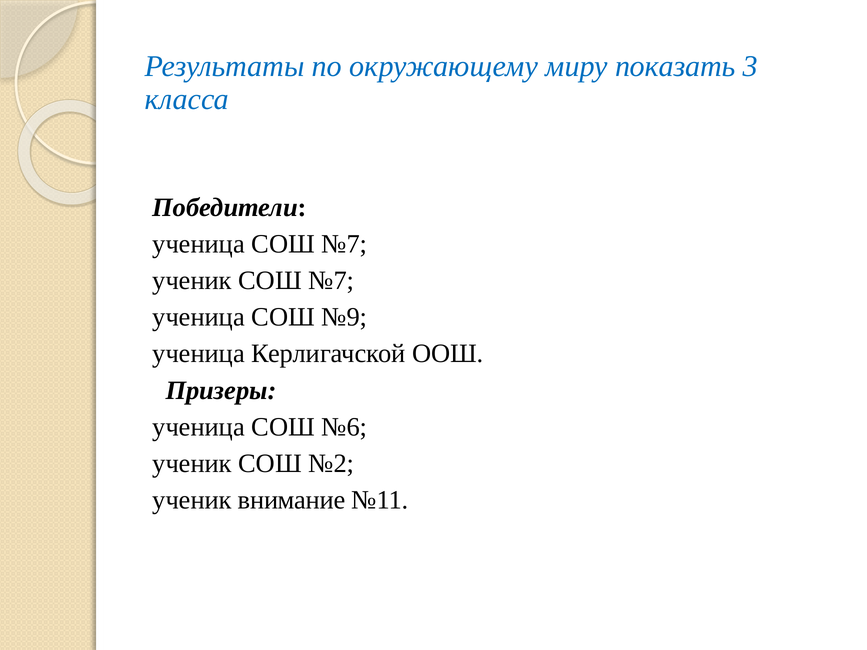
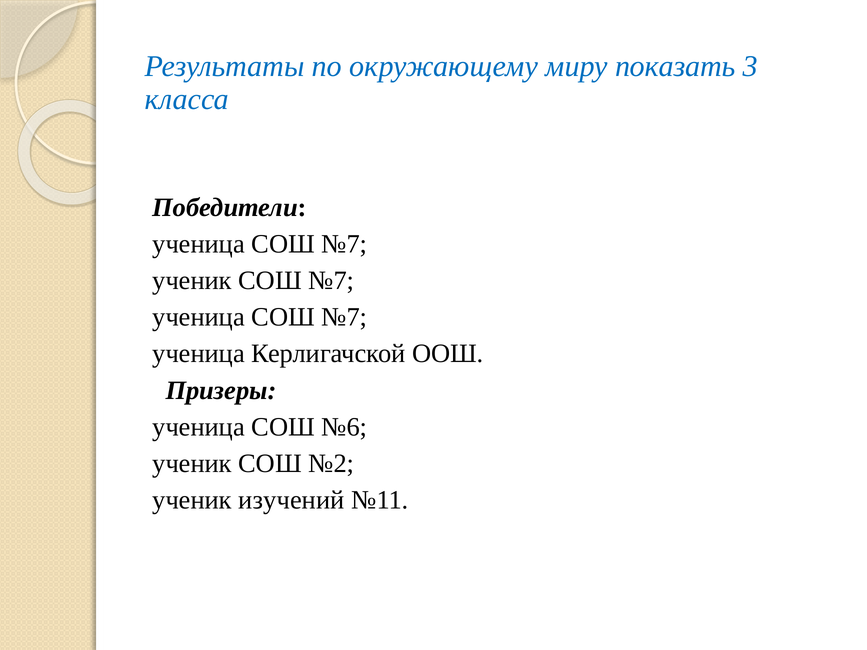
№9 at (344, 317): №9 -> №7
внимание: внимание -> изучений
